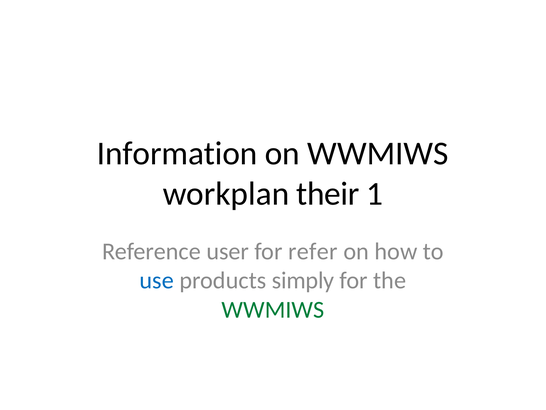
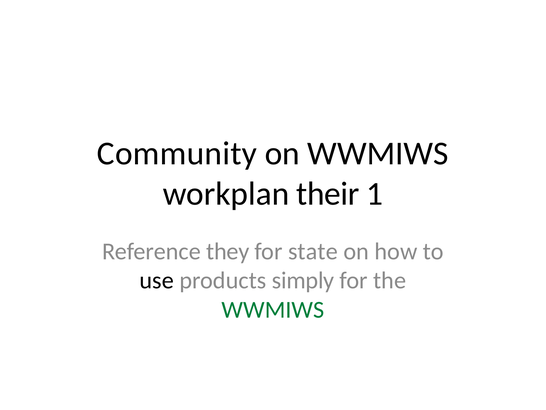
Information: Information -> Community
user: user -> they
refer: refer -> state
use colour: blue -> black
